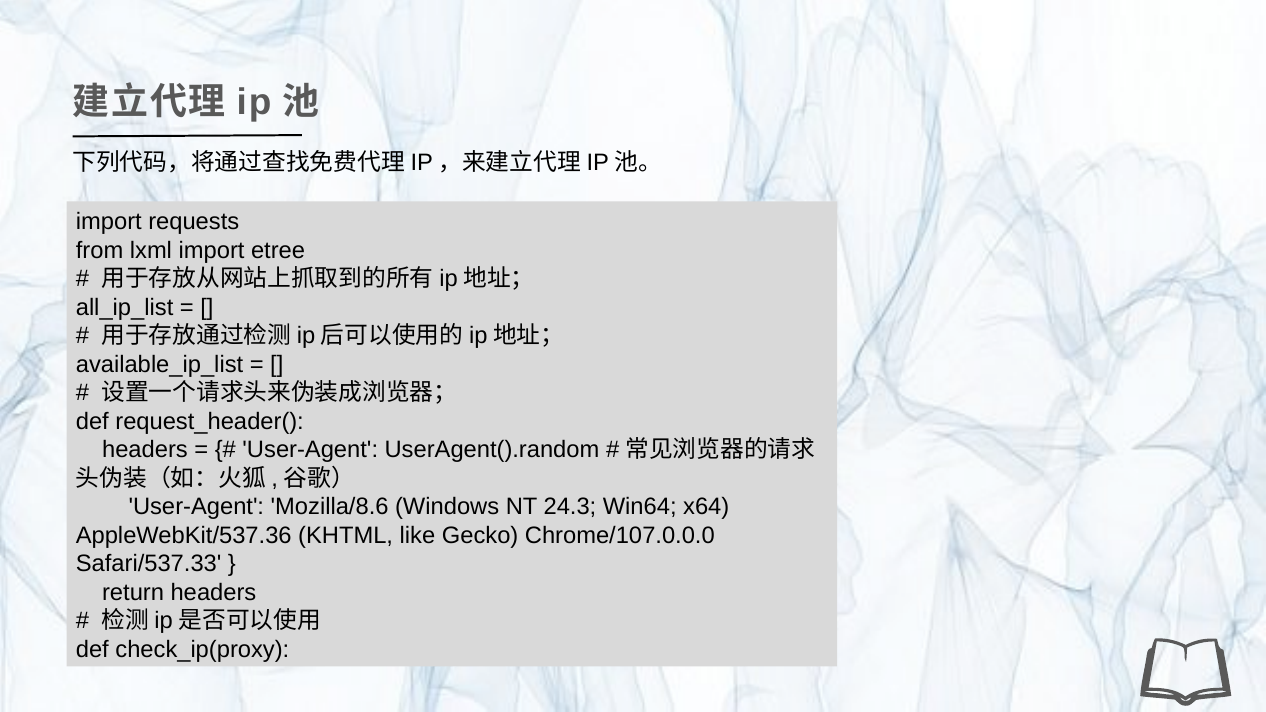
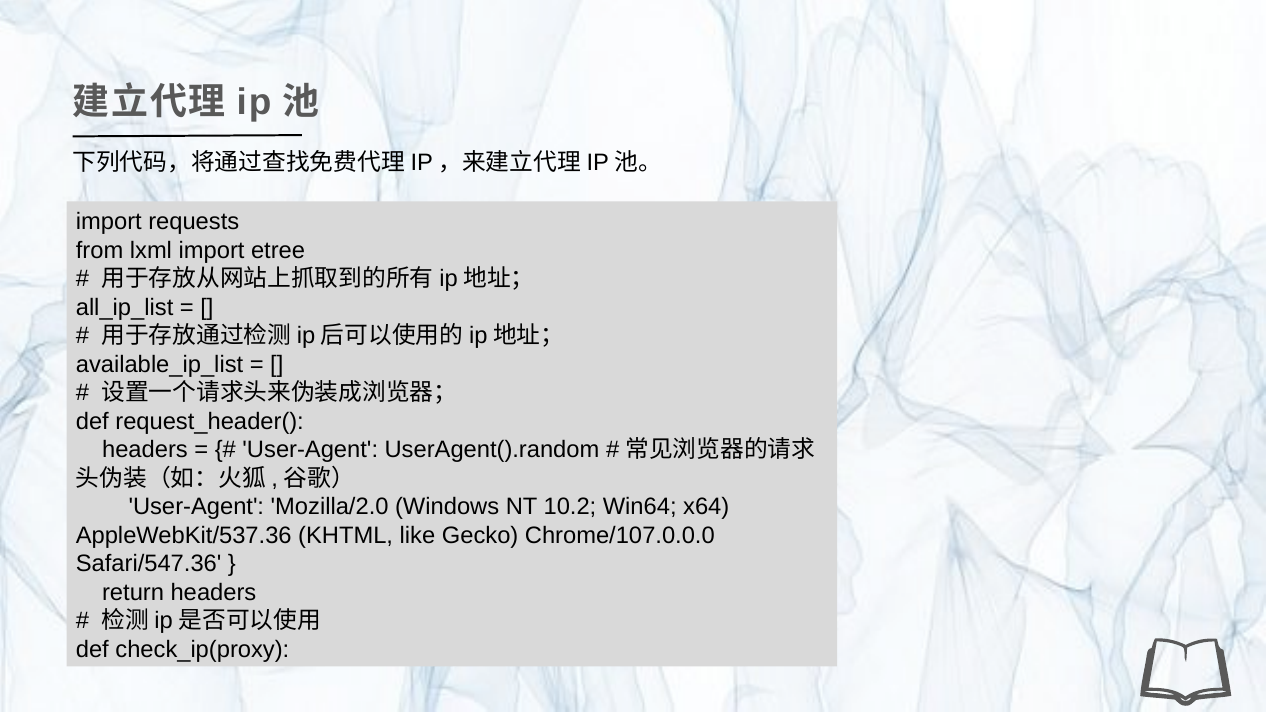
Mozilla/8.6: Mozilla/8.6 -> Mozilla/2.0
24.3: 24.3 -> 10.2
Safari/537.33: Safari/537.33 -> Safari/547.36
